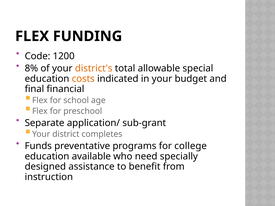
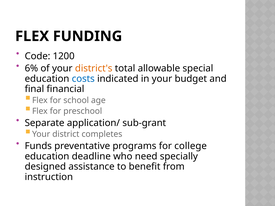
8%: 8% -> 6%
costs colour: orange -> blue
available: available -> deadline
